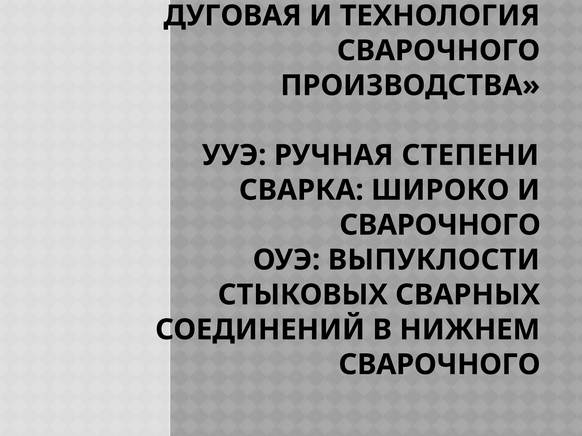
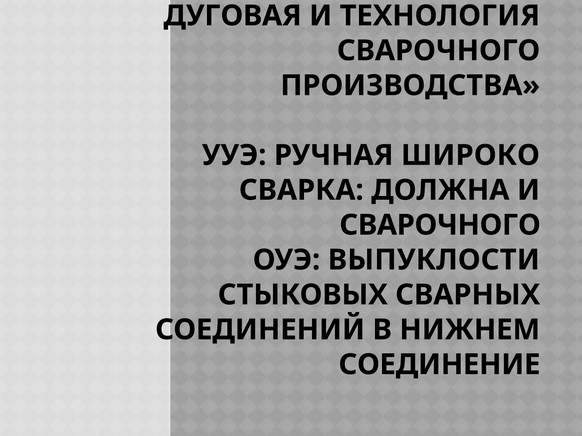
СТЕПЕНИ: СТЕПЕНИ -> ШИРОКО
ШИРОКО: ШИРОКО -> ДОЛЖНА
СВАРОЧНОГО at (440, 365): СВАРОЧНОГО -> СОЕДИНЕНИЕ
